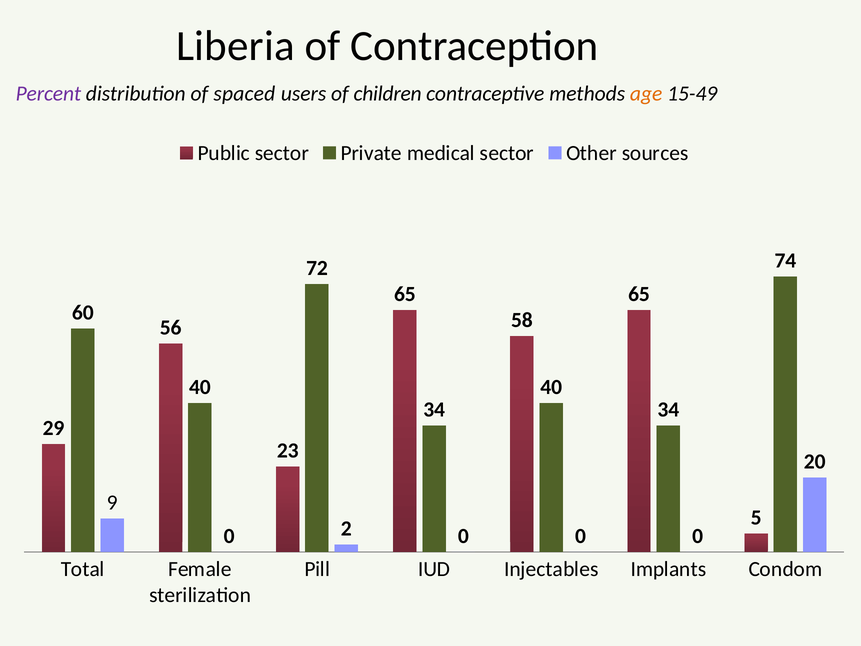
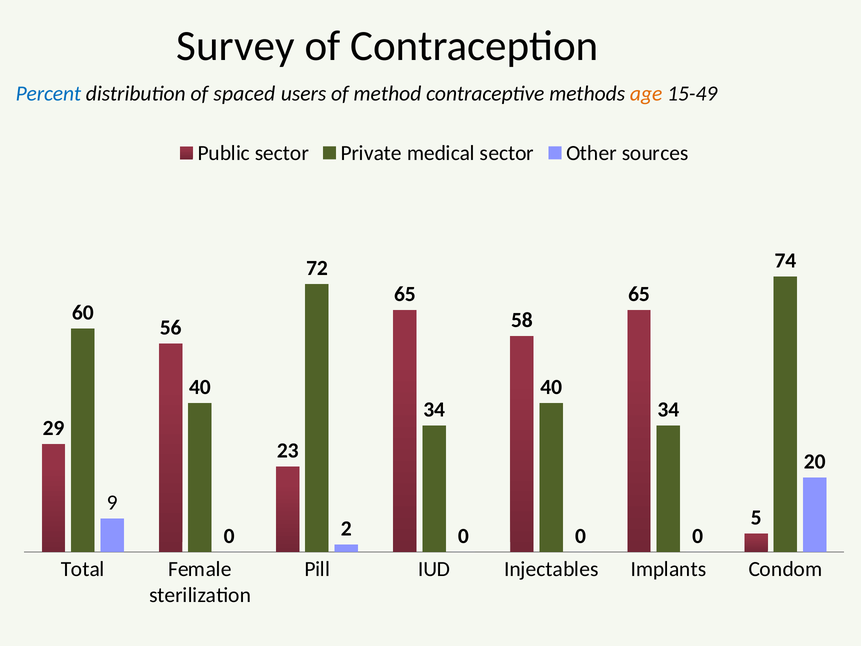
Liberia: Liberia -> Survey
Percent colour: purple -> blue
children: children -> method
